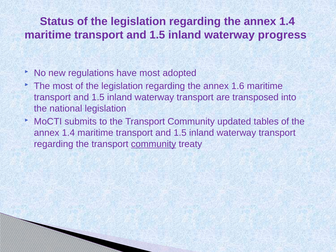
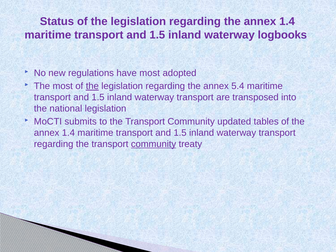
progress: progress -> logbooks
the at (92, 86) underline: none -> present
1.6: 1.6 -> 5.4
